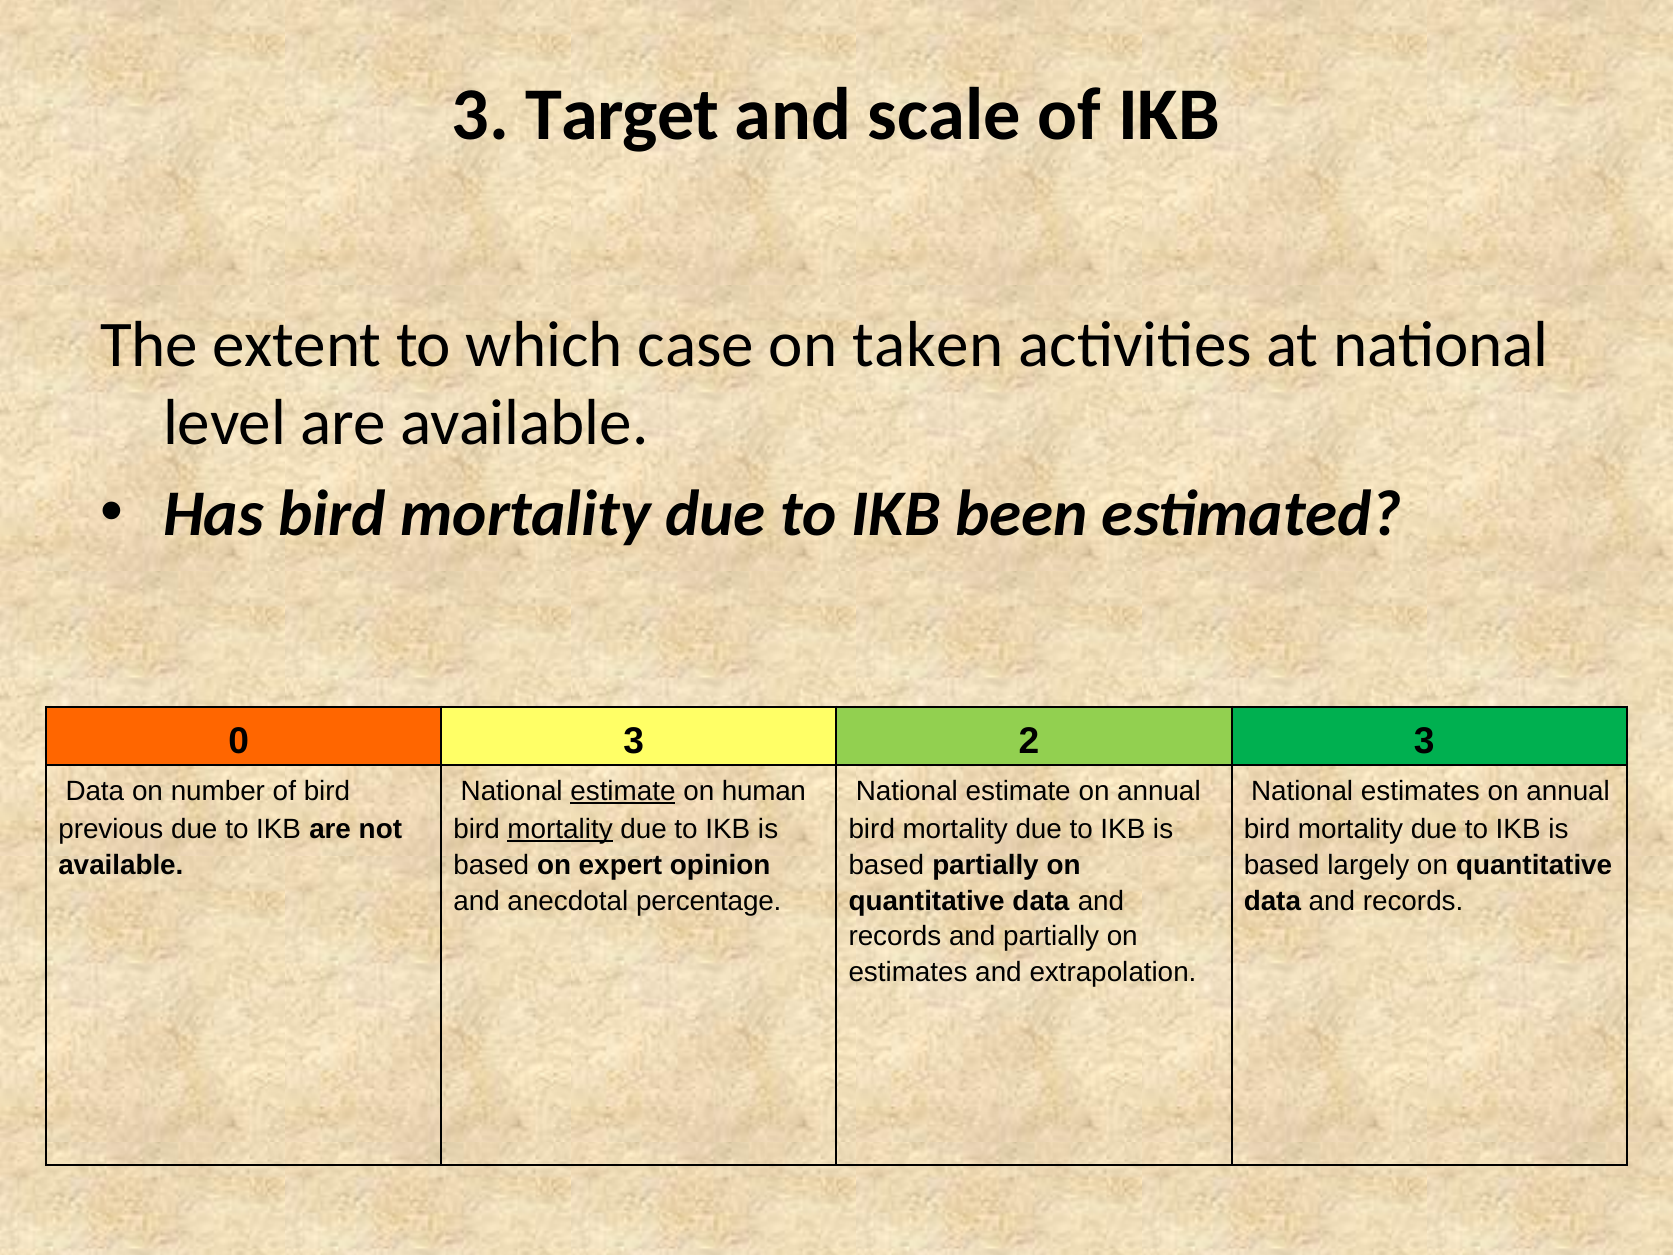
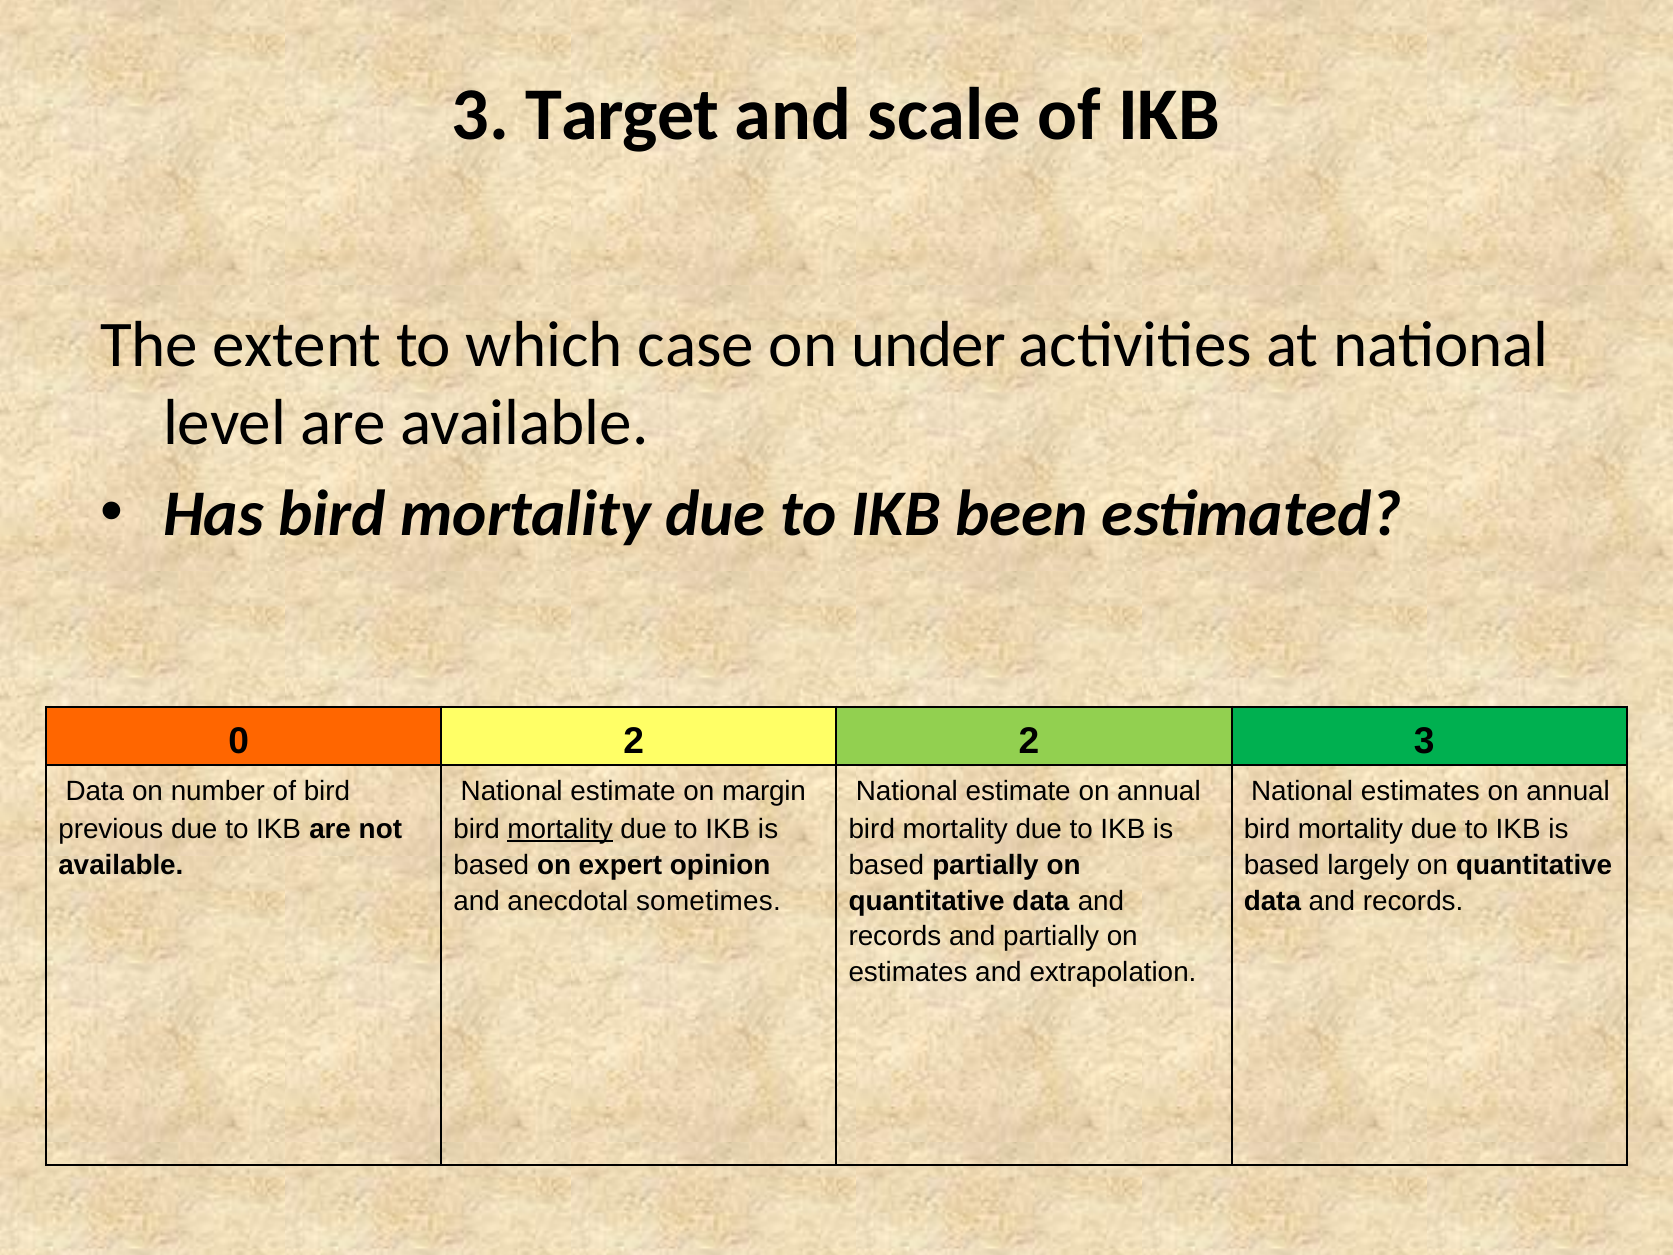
taken: taken -> under
3 at (634, 741): 3 -> 2
estimate at (623, 791) underline: present -> none
human: human -> margin
percentage: percentage -> sometimes
